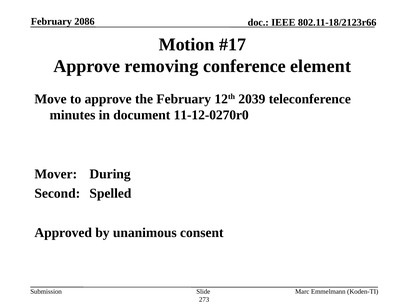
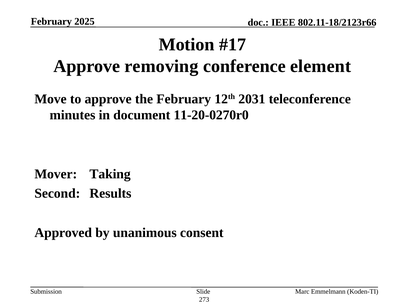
2086: 2086 -> 2025
2039: 2039 -> 2031
11-12-0270r0: 11-12-0270r0 -> 11-20-0270r0
During: During -> Taking
Spelled: Spelled -> Results
